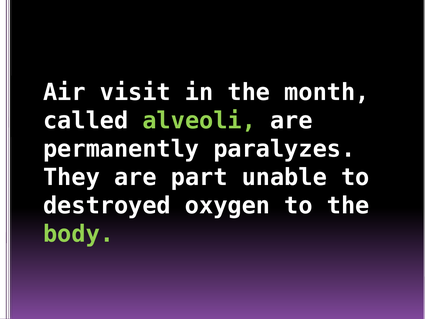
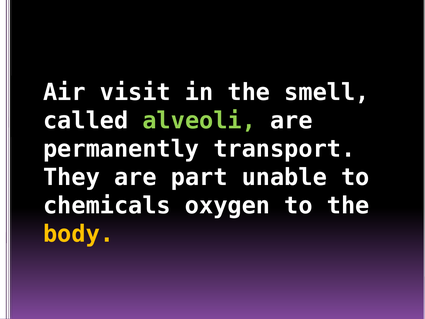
month: month -> smell
paralyzes: paralyzes -> transport
destroyed: destroyed -> chemicals
body colour: light green -> yellow
